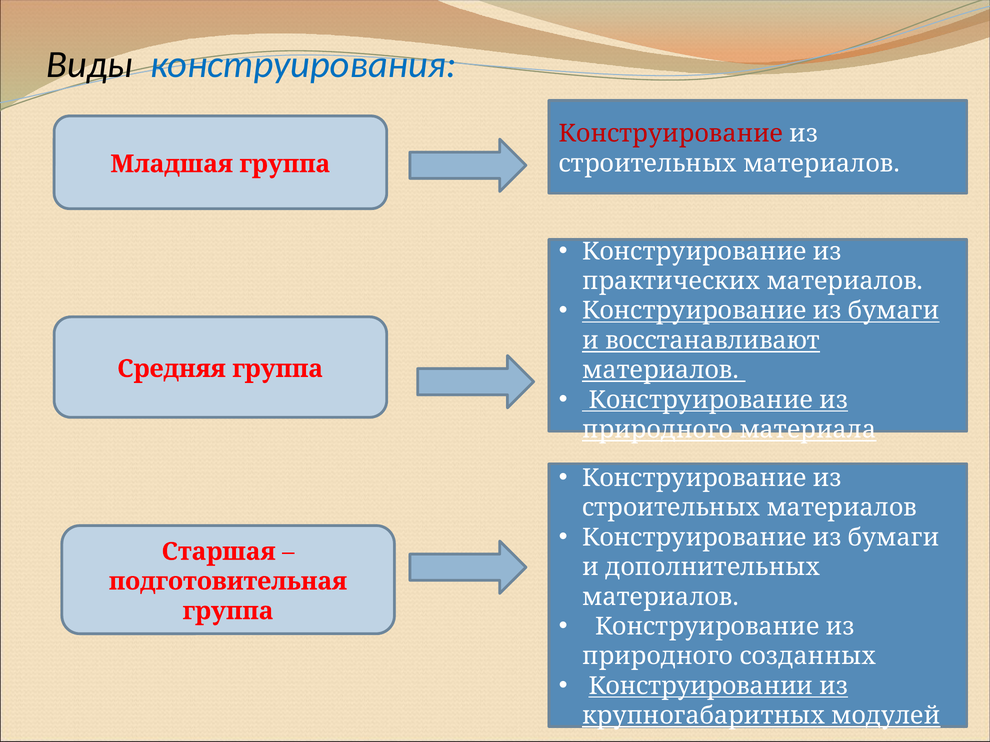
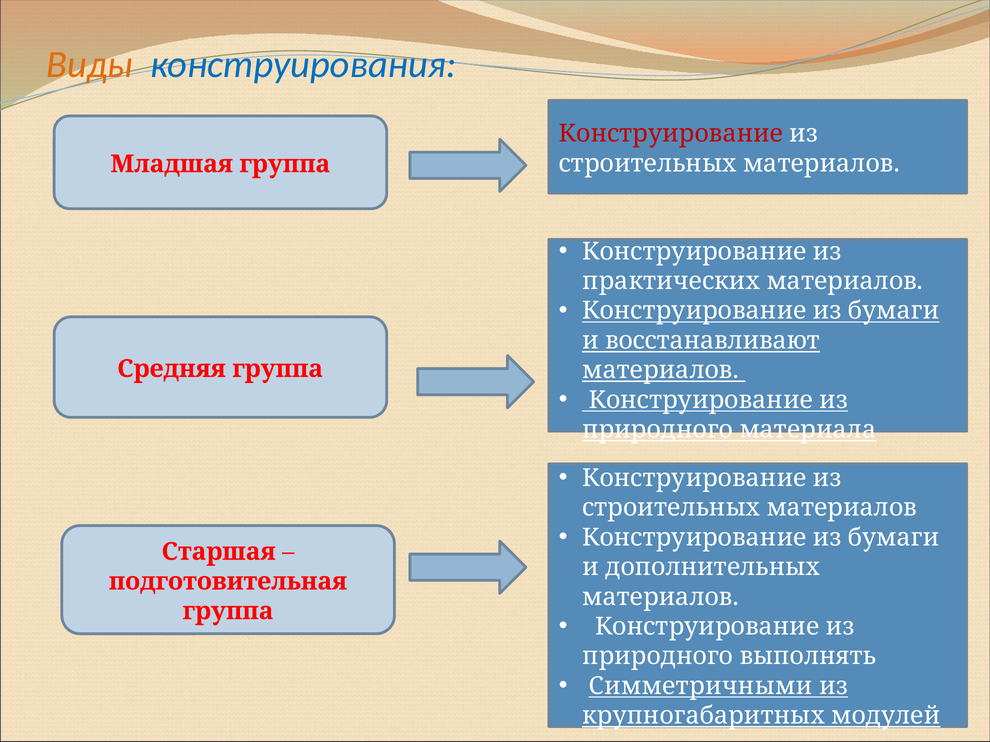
Виды colour: black -> orange
созданных: созданных -> выполнять
Конструировании: Конструировании -> Симметричными
